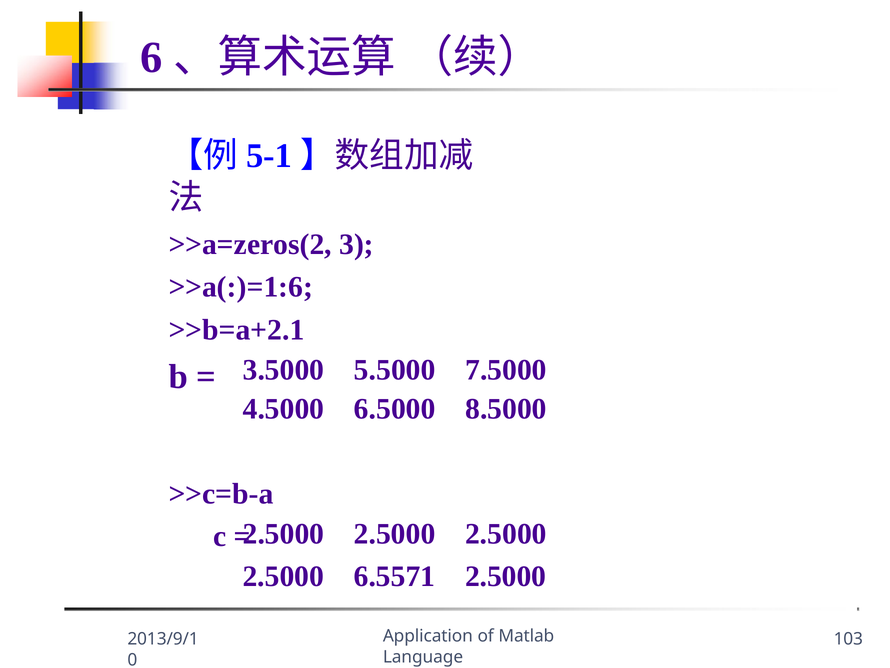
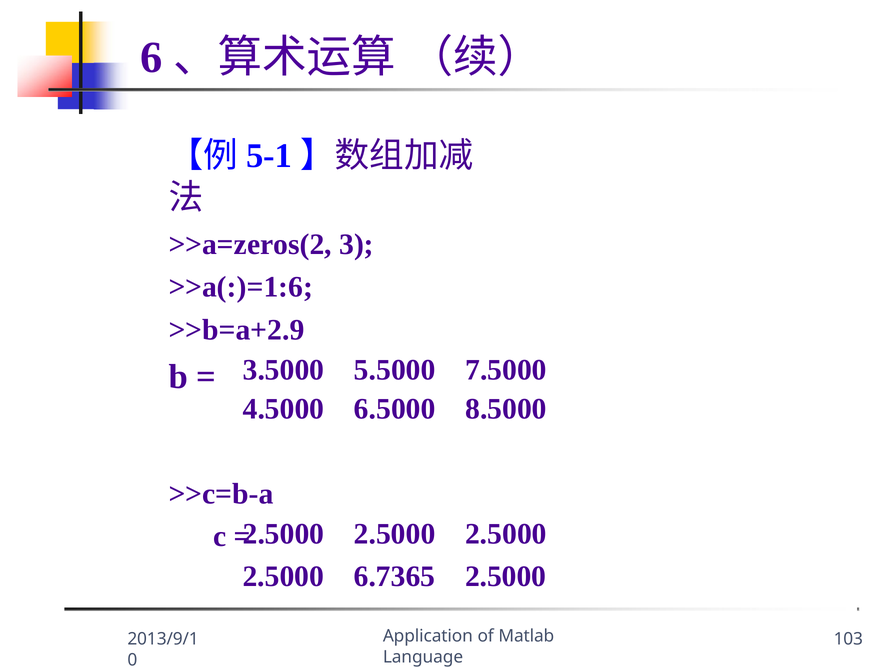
>>b=a+2.1: >>b=a+2.1 -> >>b=a+2.9
6.5571: 6.5571 -> 6.7365
